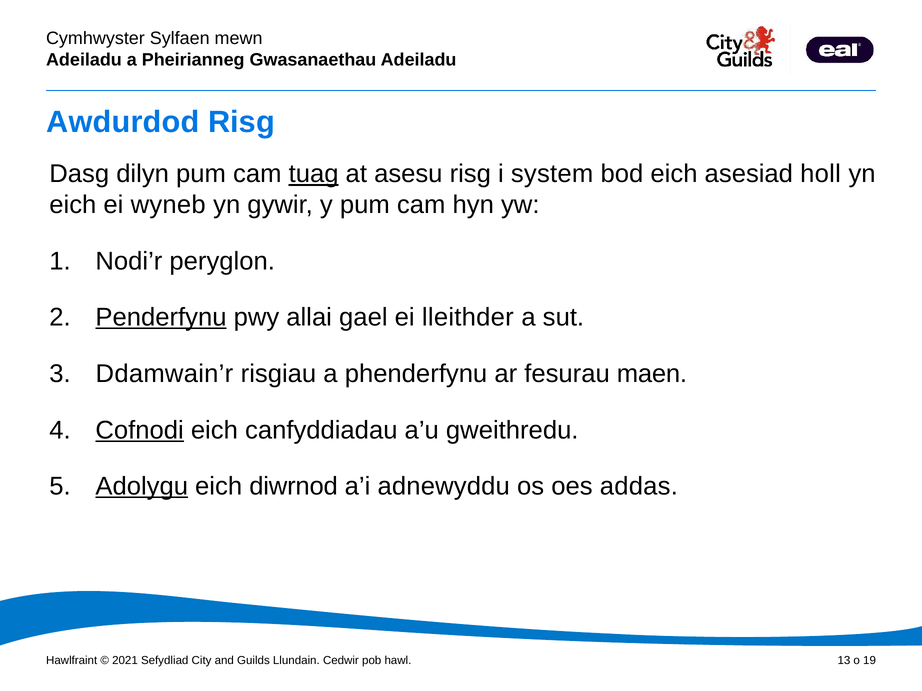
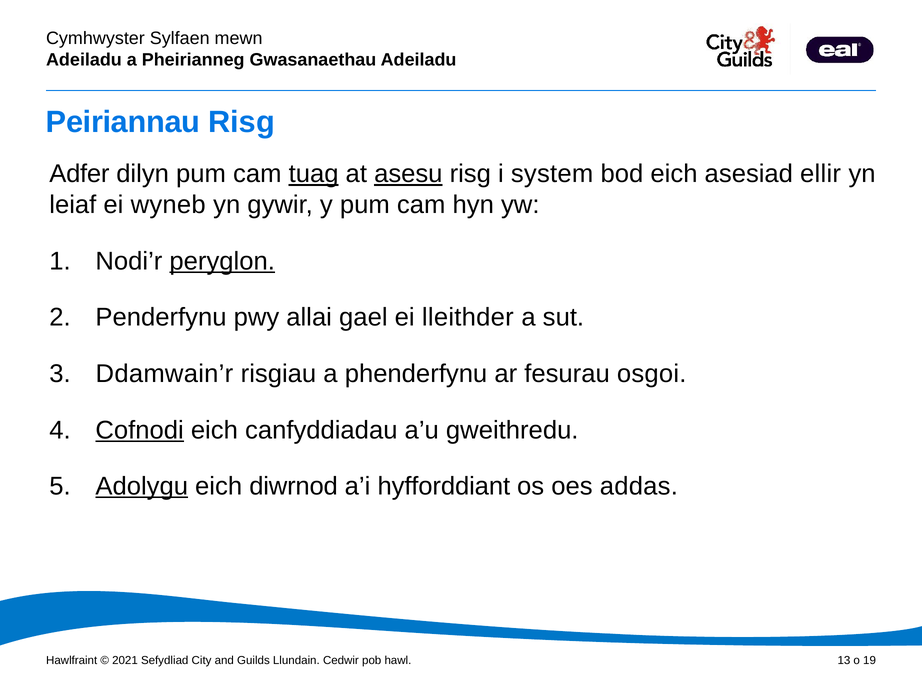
Awdurdod: Awdurdod -> Peiriannau
Dasg: Dasg -> Adfer
asesu underline: none -> present
holl: holl -> ellir
eich at (73, 205): eich -> leiaf
peryglon underline: none -> present
Penderfynu underline: present -> none
maen: maen -> osgoi
adnewyddu: adnewyddu -> hyfforddiant
